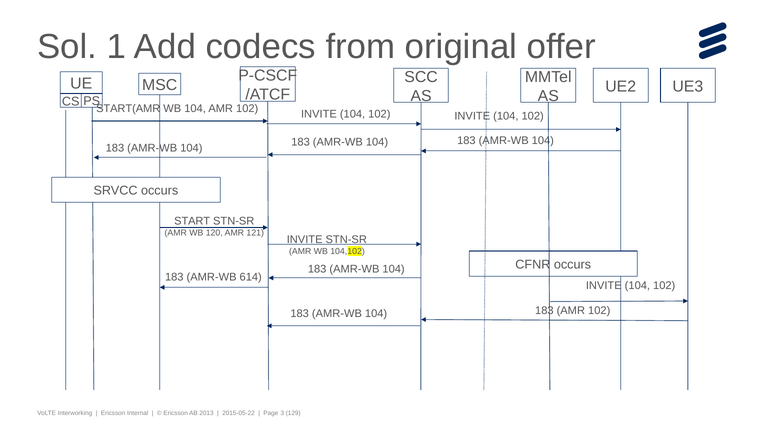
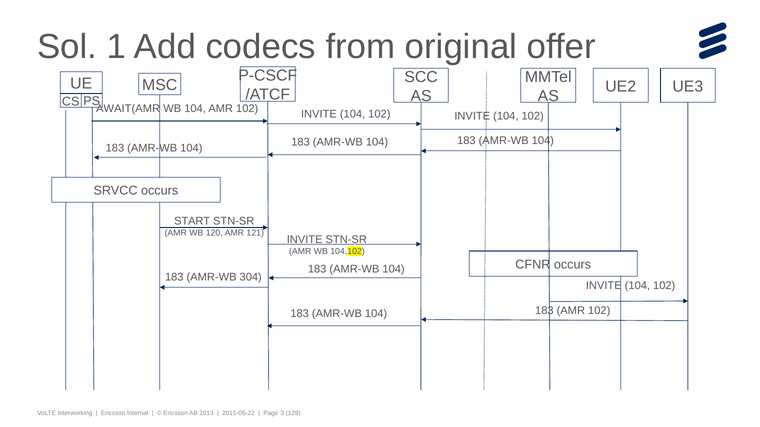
START(AMR: START(AMR -> AWAIT(AMR
614: 614 -> 304
